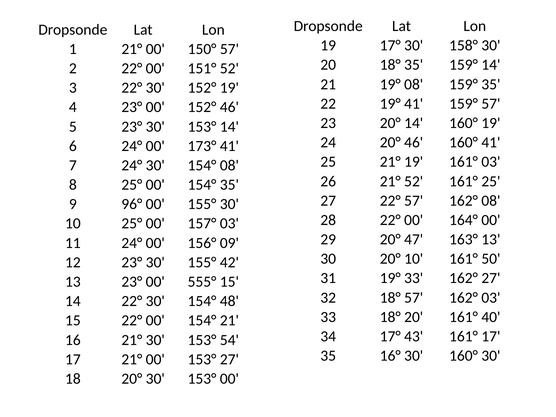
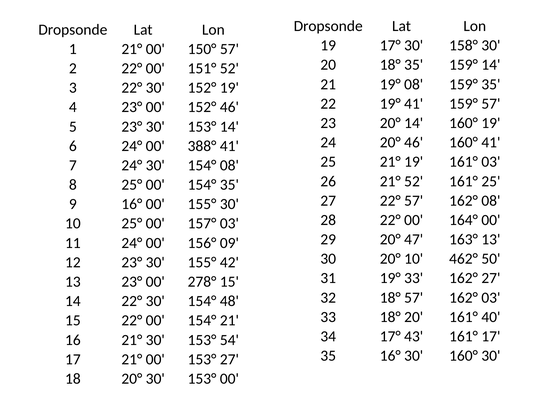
173°: 173° -> 388°
9 96°: 96° -> 16°
10 161°: 161° -> 462°
555°: 555° -> 278°
